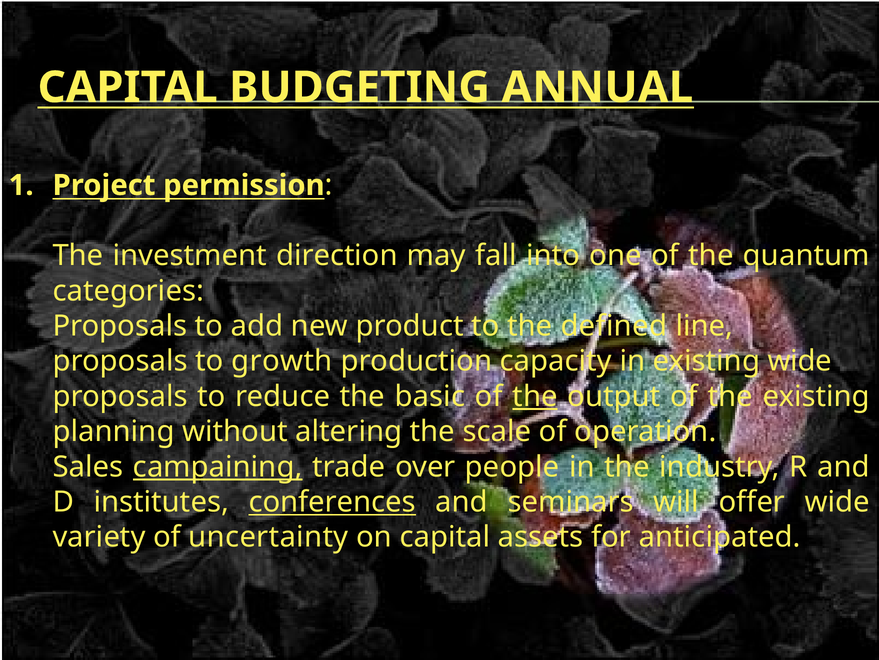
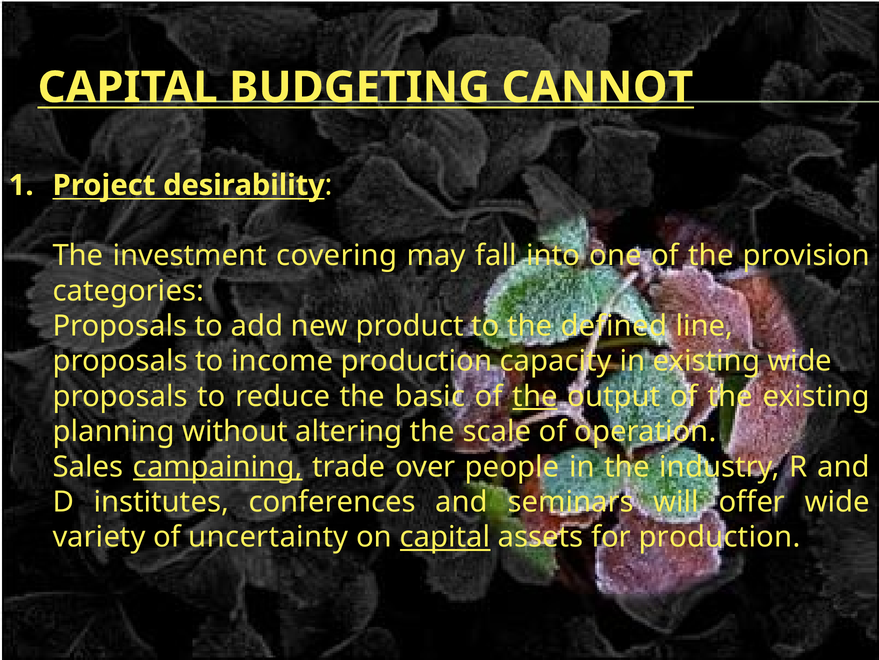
ANNUAL: ANNUAL -> CANNOT
permission: permission -> desirability
direction: direction -> covering
quantum: quantum -> provision
growth: growth -> income
conferences underline: present -> none
capital at (445, 537) underline: none -> present
for anticipated: anticipated -> production
